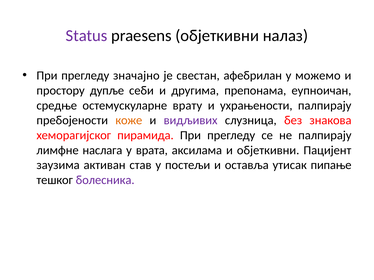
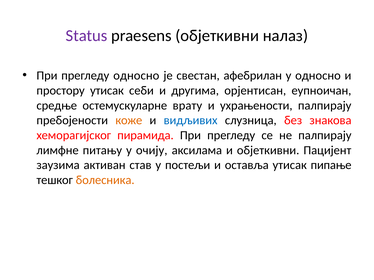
прегледу значајно: значајно -> односно
у можемо: можемо -> односно
простору дупље: дупље -> утисак
препонама: препонама -> орјентисан
видљивих colour: purple -> blue
наслага: наслага -> питању
врата: врата -> очију
болесника colour: purple -> orange
